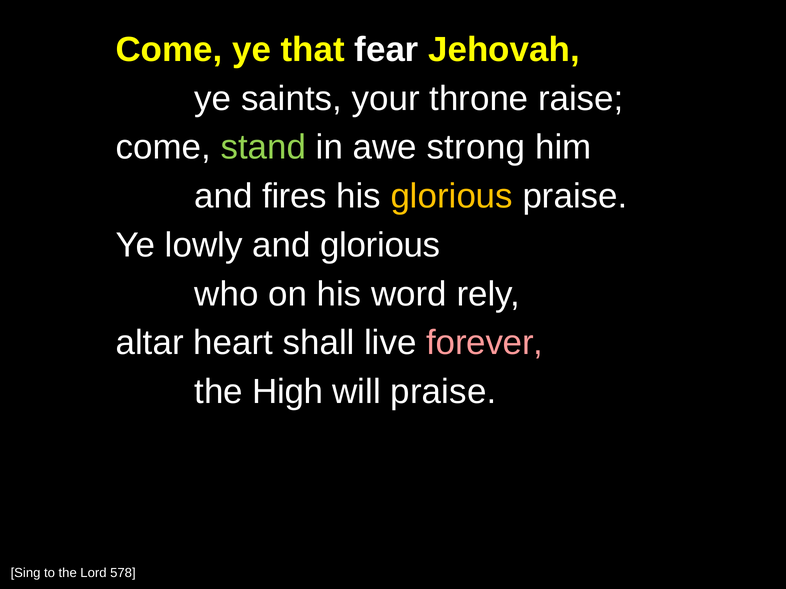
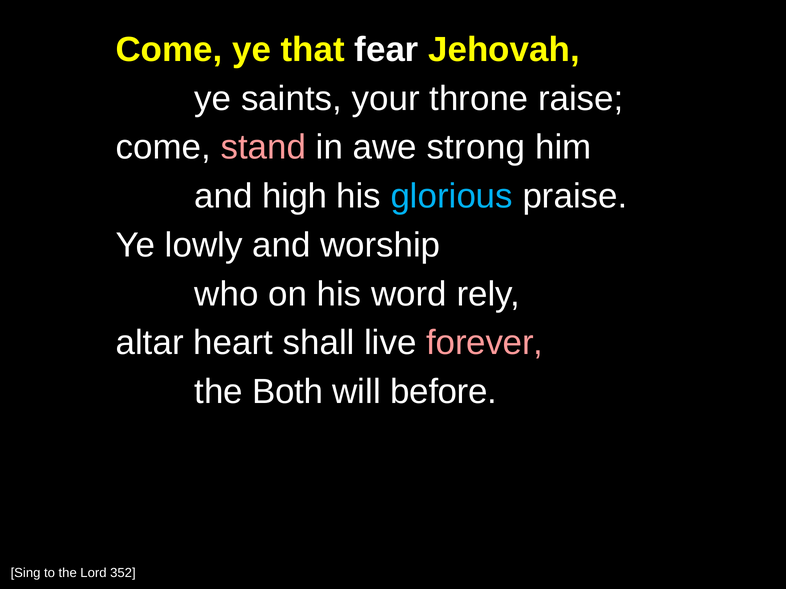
stand colour: light green -> pink
fires: fires -> high
glorious at (452, 196) colour: yellow -> light blue
and glorious: glorious -> worship
High: High -> Both
will praise: praise -> before
578: 578 -> 352
